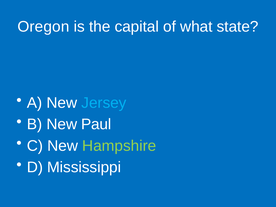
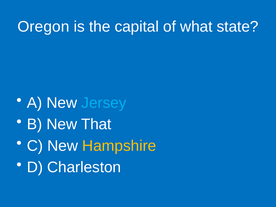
Paul: Paul -> That
Hampshire colour: light green -> yellow
Mississippi: Mississippi -> Charleston
